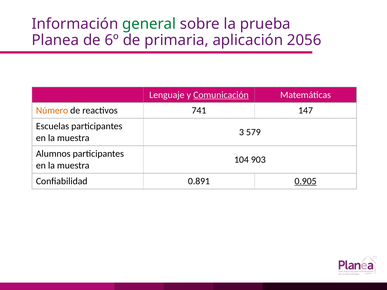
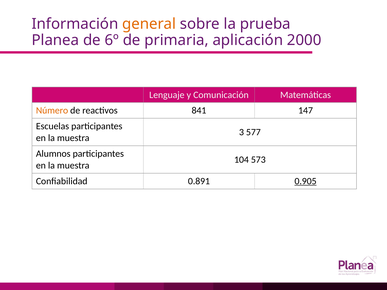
general colour: green -> orange
2056: 2056 -> 2000
Comunicación underline: present -> none
741: 741 -> 841
579: 579 -> 577
903: 903 -> 573
